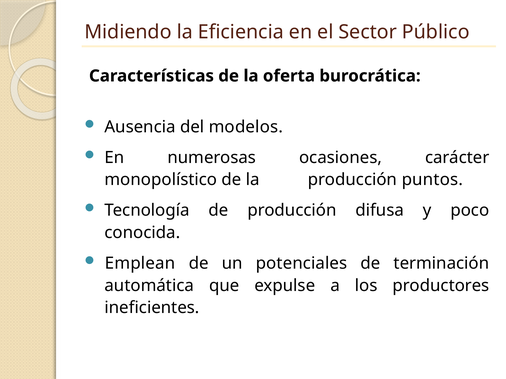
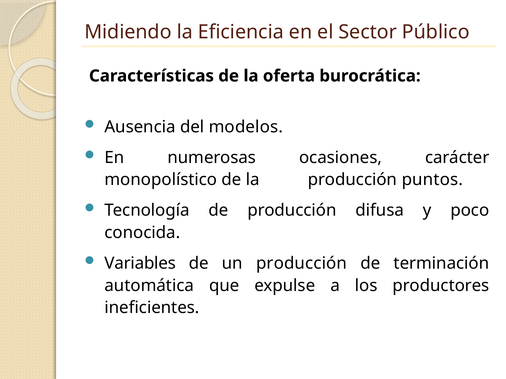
Emplean: Emplean -> Variables
un potenciales: potenciales -> producción
